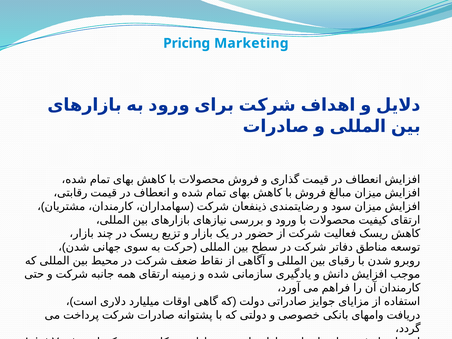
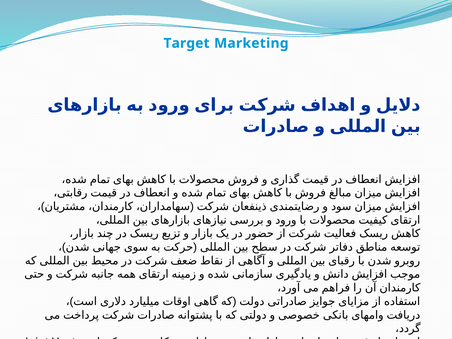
Pricing: Pricing -> Target
